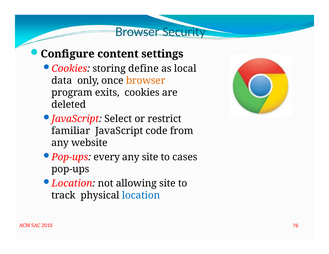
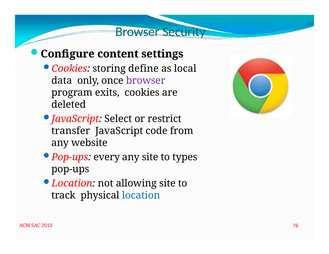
browser at (146, 81) colour: orange -> purple
familiar: familiar -> transfer
cases: cases -> types
